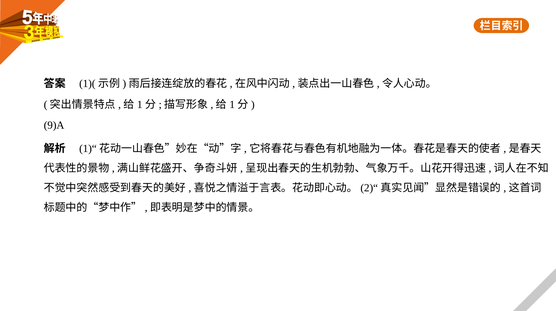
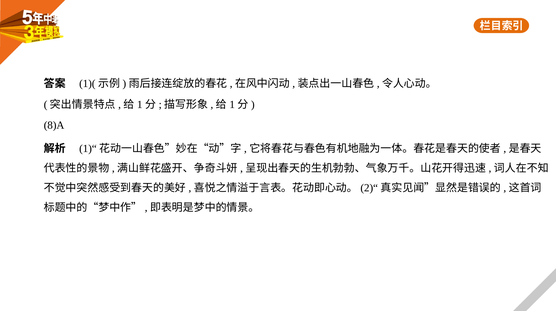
9)A: 9)A -> 8)A
